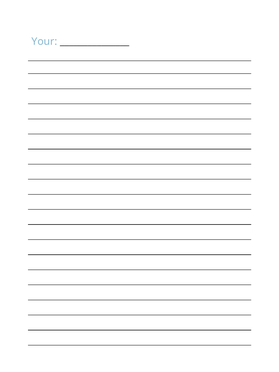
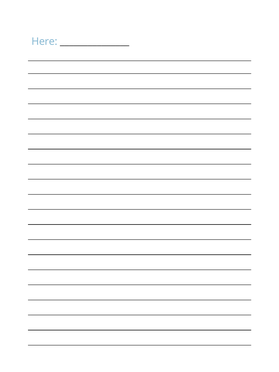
Your: Your -> Here
